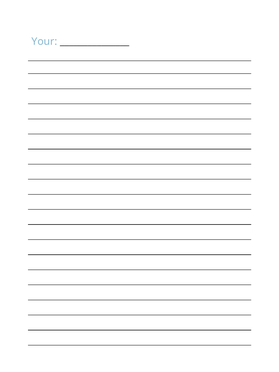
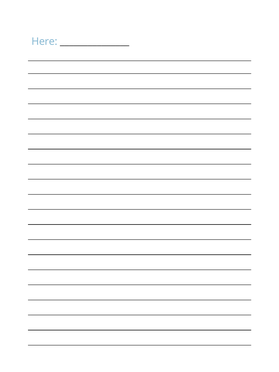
Your: Your -> Here
